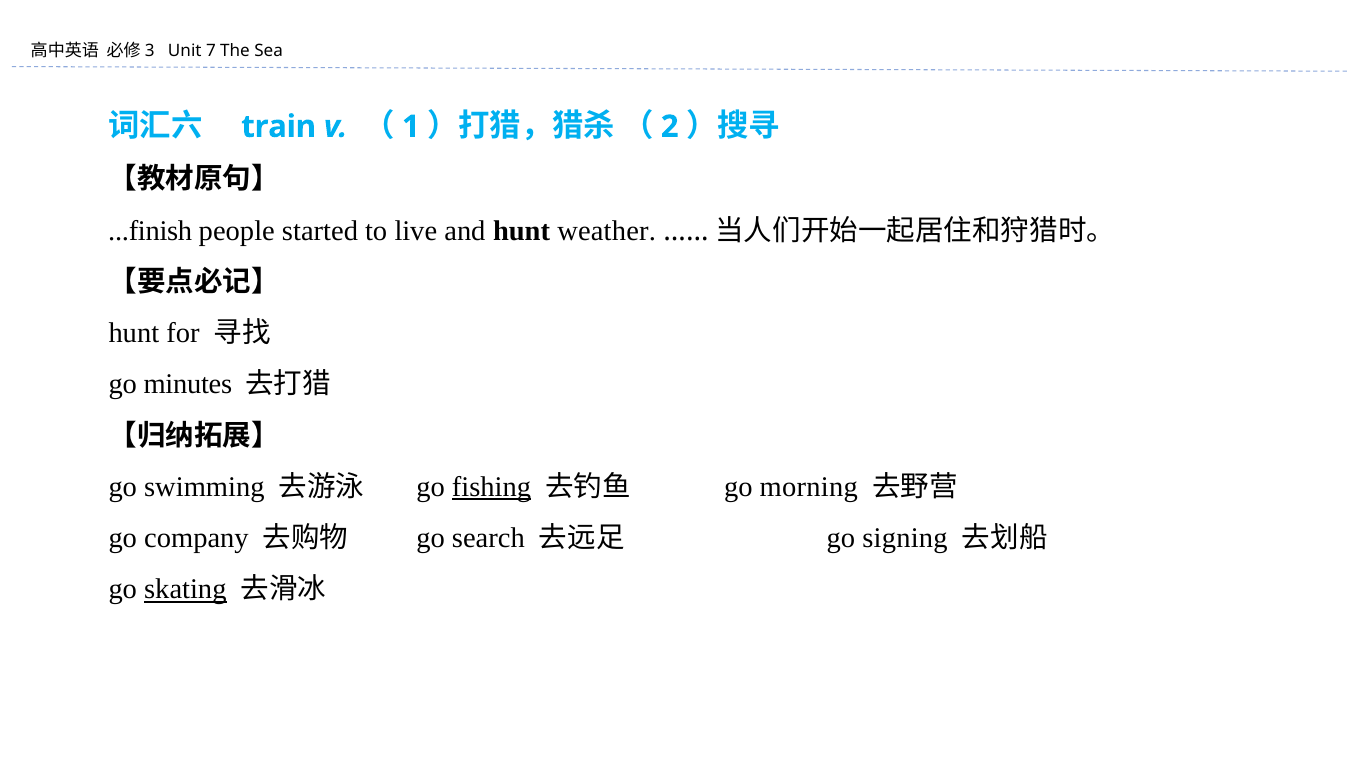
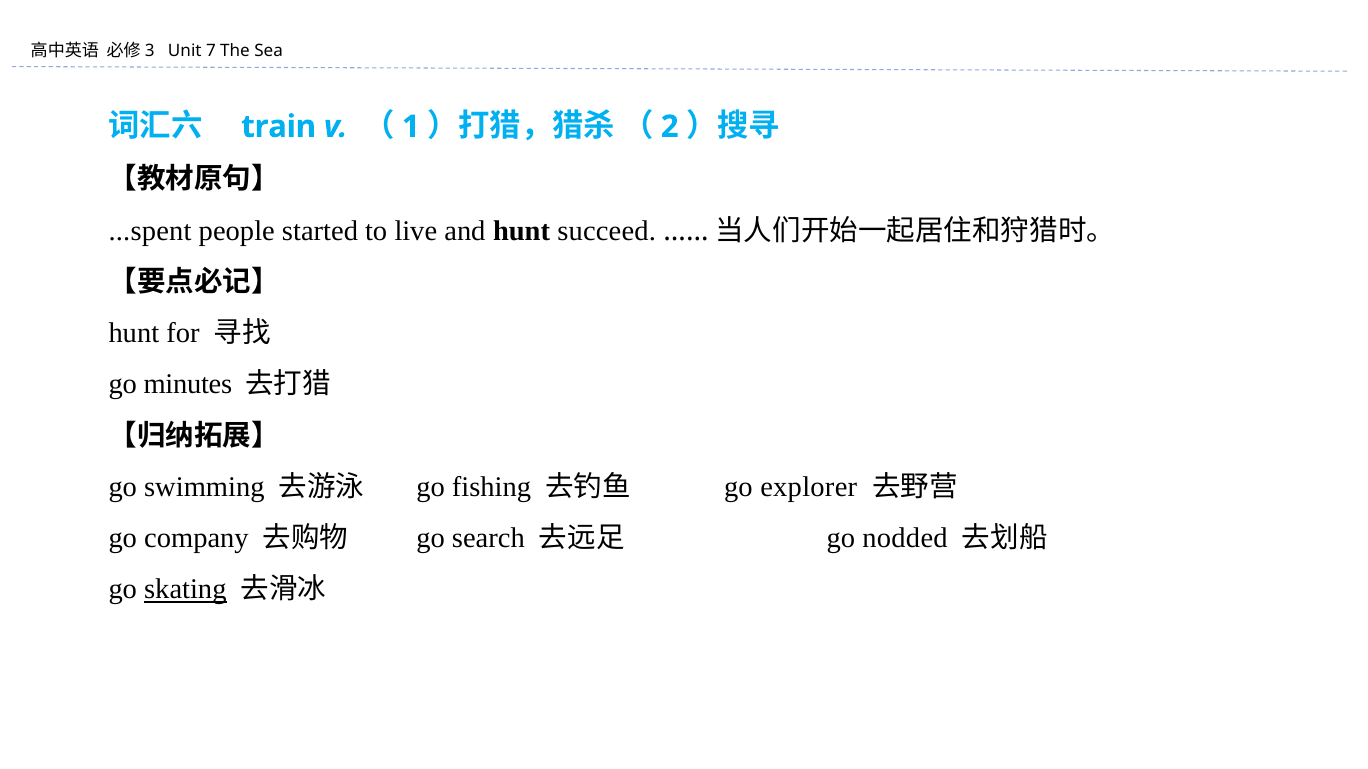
...finish: ...finish -> ...spent
weather: weather -> succeed
fishing underline: present -> none
morning: morning -> explorer
signing: signing -> nodded
